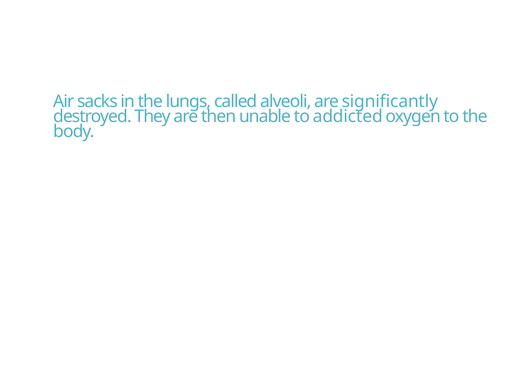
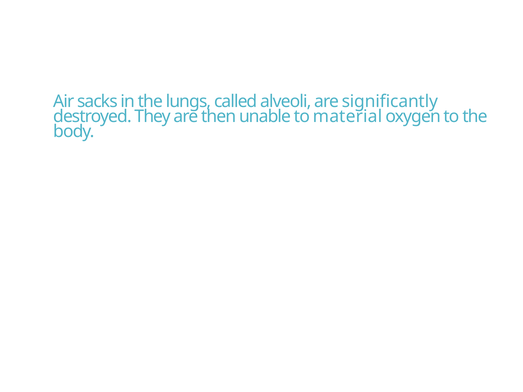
addicted: addicted -> material
